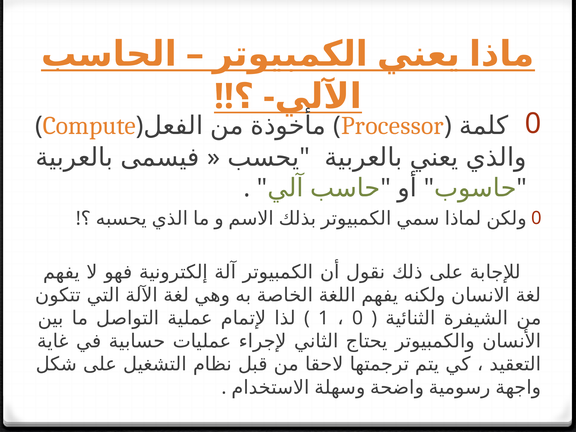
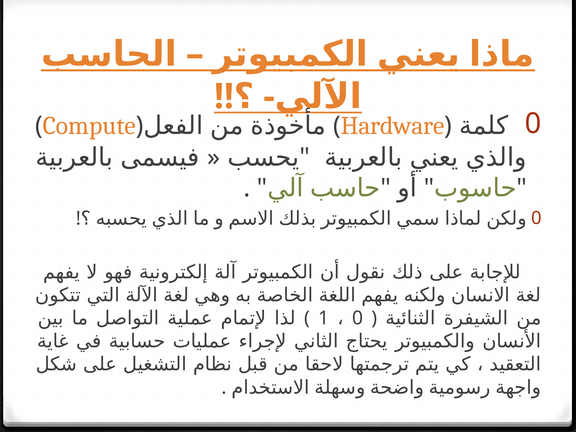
Processor: Processor -> Hardware
